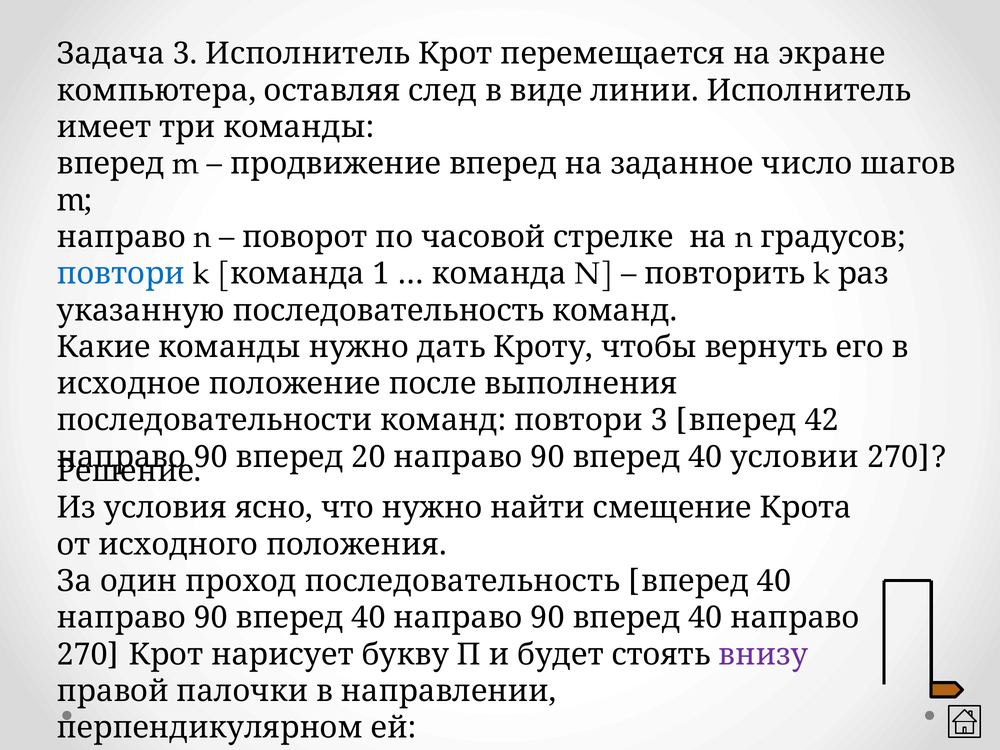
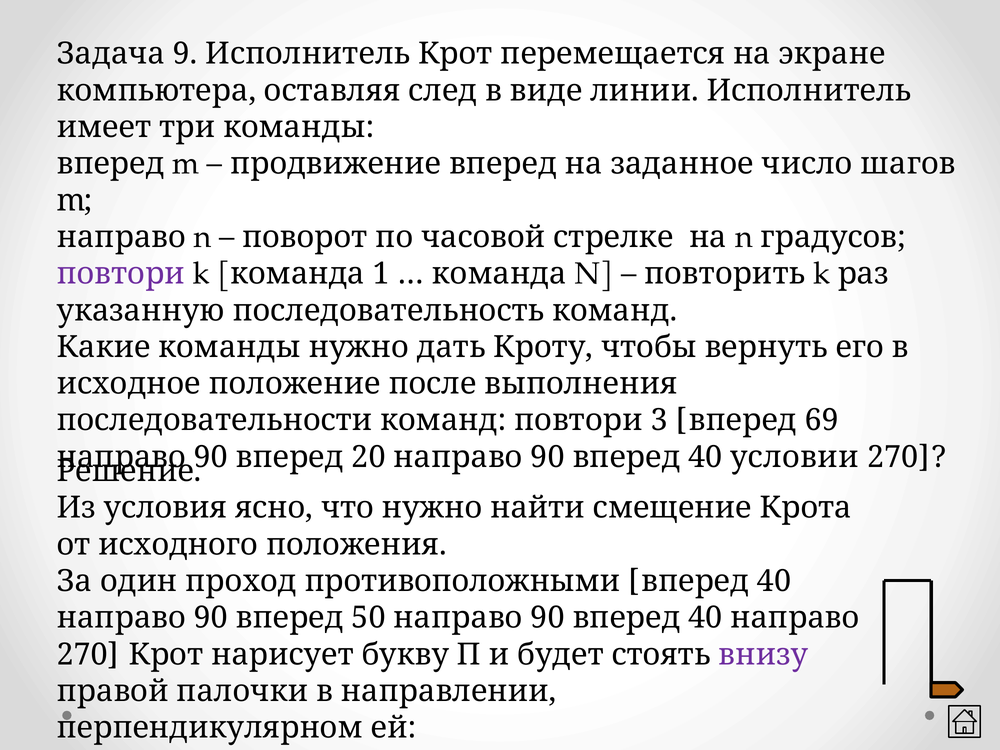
Задача 3: 3 -> 9
повтори at (121, 274) colour: blue -> purple
42: 42 -> 69
проход последовательность: последовательность -> противоположными
40 at (368, 618): 40 -> 50
